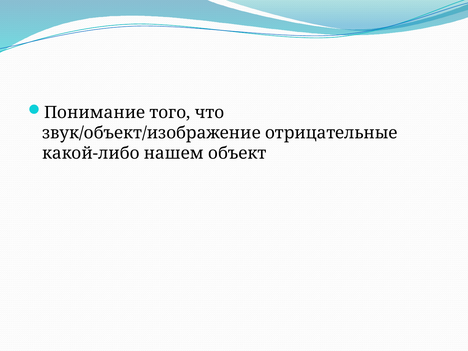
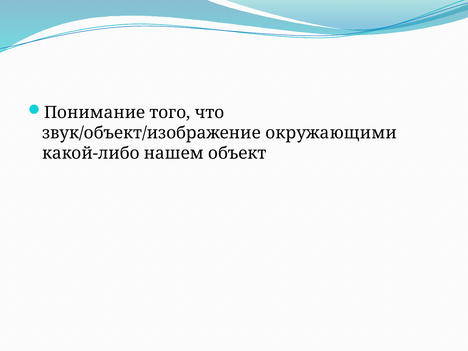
отрицательные: отрицательные -> окружающими
